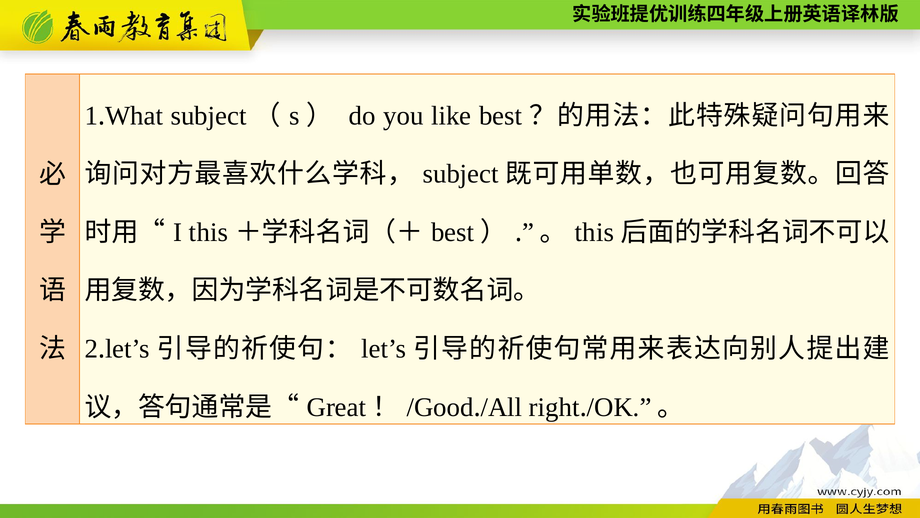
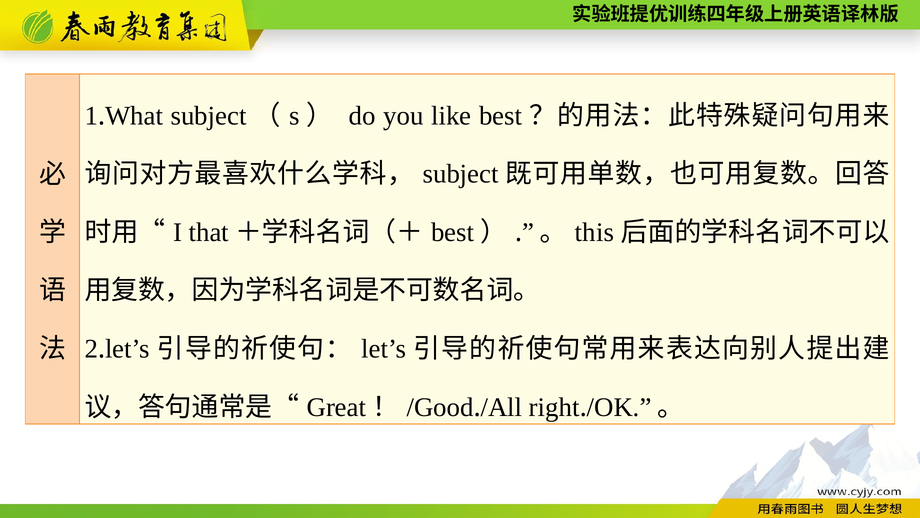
this at (209, 232): this -> that
